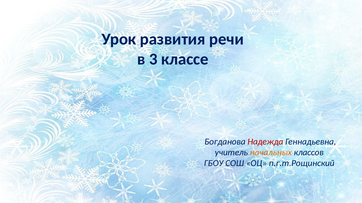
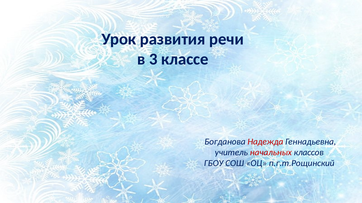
начальных colour: orange -> red
